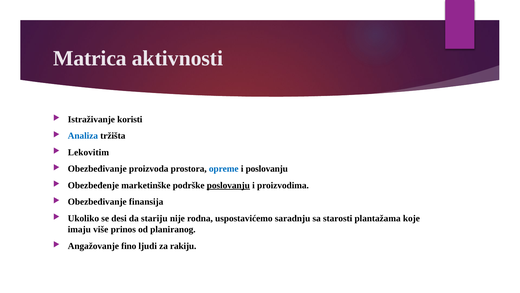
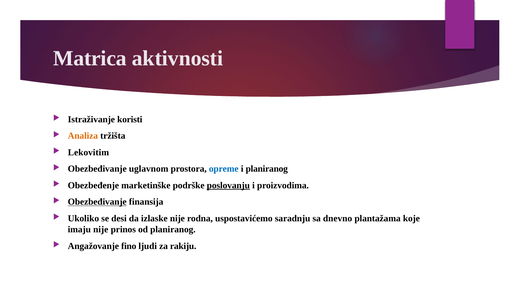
Analiza colour: blue -> orange
proizvoda: proizvoda -> uglavnom
i poslovanju: poslovanju -> planiranog
Obezbeđivanje at (97, 202) underline: none -> present
stariju: stariju -> izlaske
starosti: starosti -> dnevno
imaju više: više -> nije
